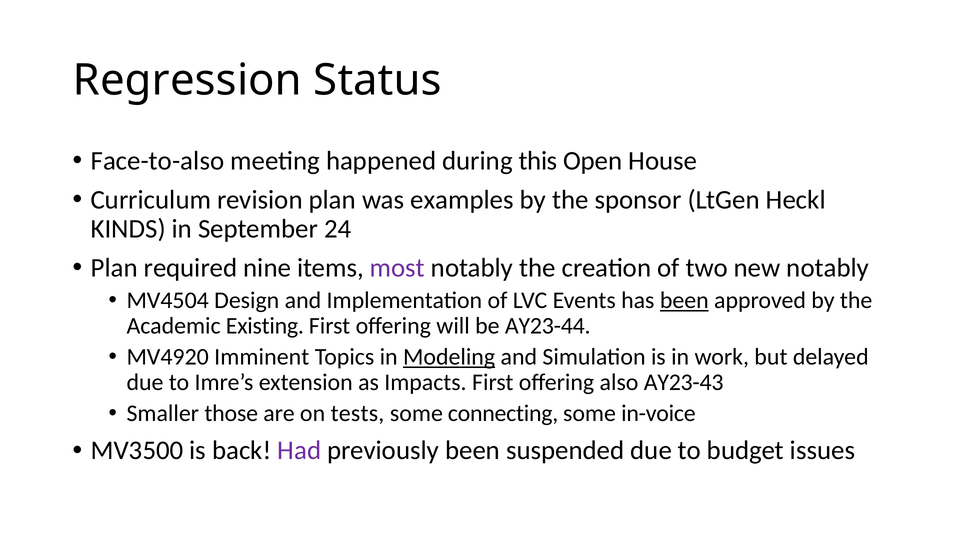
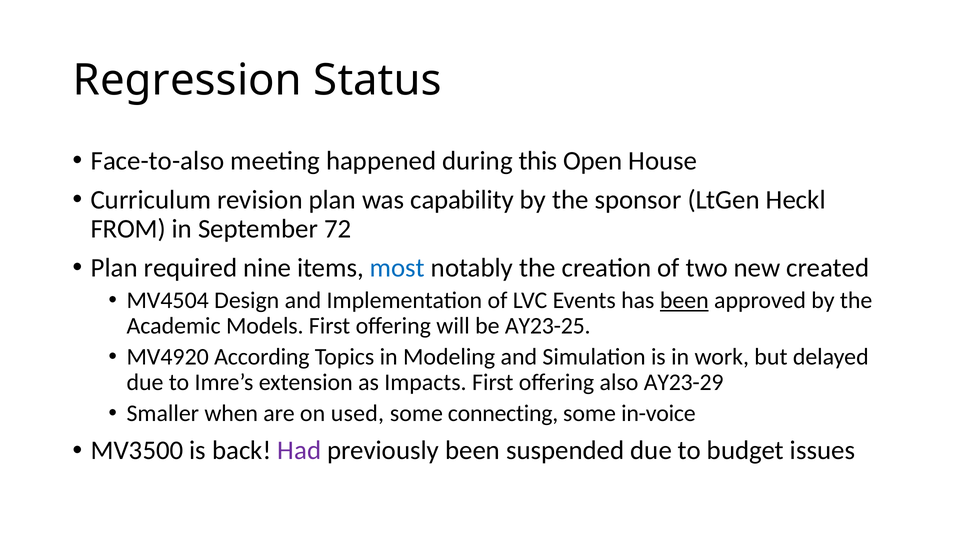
examples: examples -> capability
KINDS: KINDS -> FROM
24: 24 -> 72
most colour: purple -> blue
new notably: notably -> created
Existing: Existing -> Models
AY23-44: AY23-44 -> AY23-25
Imminent: Imminent -> According
Modeling underline: present -> none
AY23-43: AY23-43 -> AY23-29
those: those -> when
tests: tests -> used
